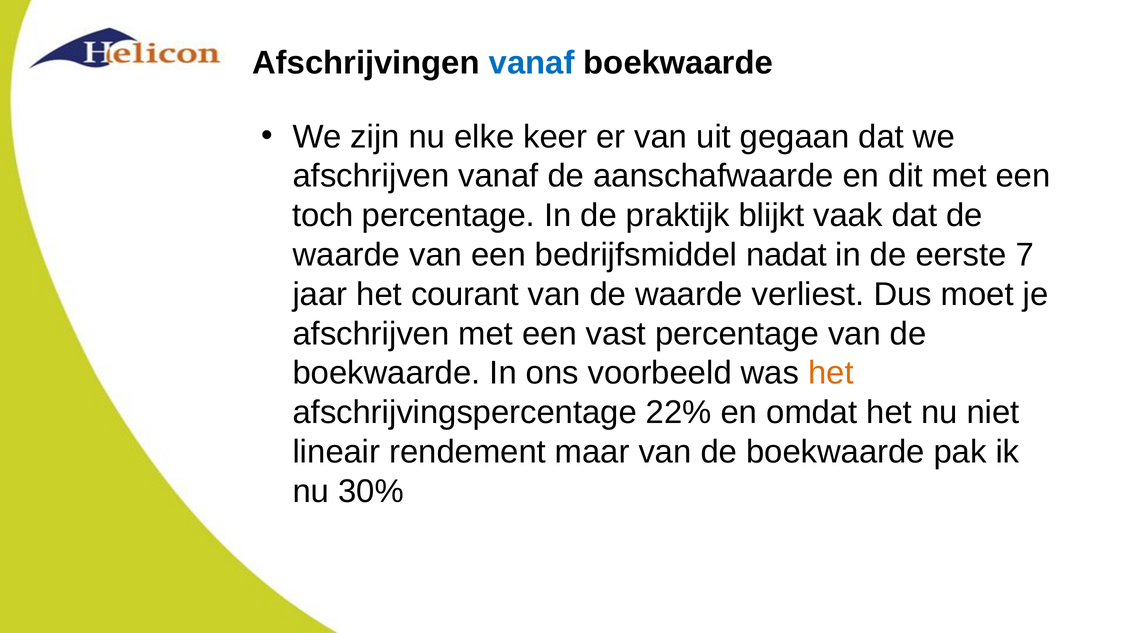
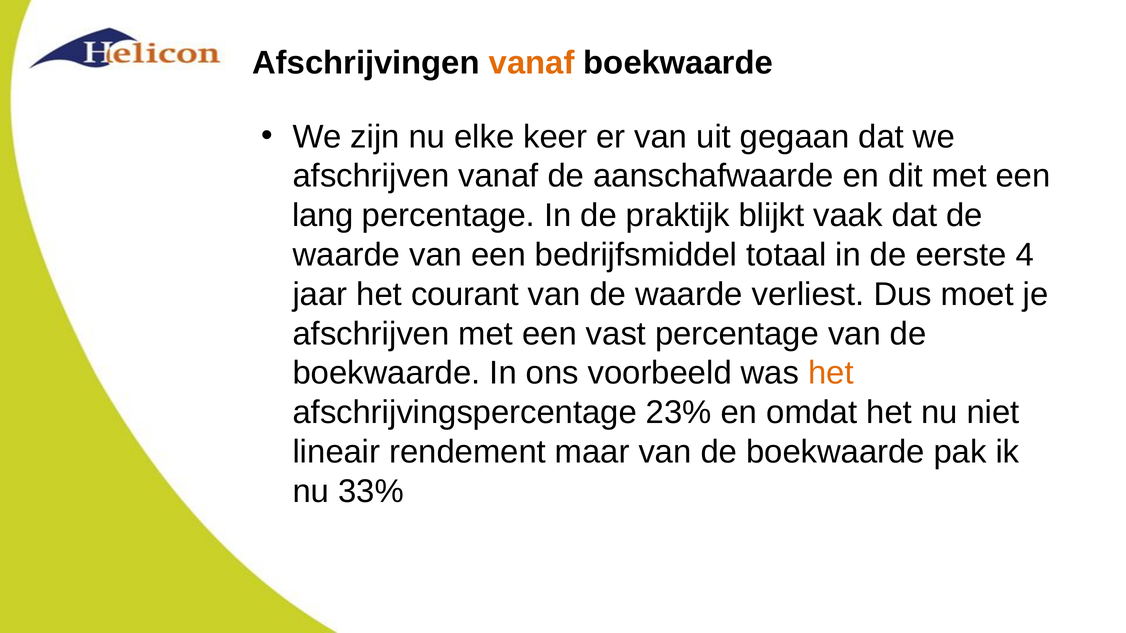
vanaf at (532, 63) colour: blue -> orange
toch: toch -> lang
nadat: nadat -> totaal
7: 7 -> 4
22%: 22% -> 23%
30%: 30% -> 33%
